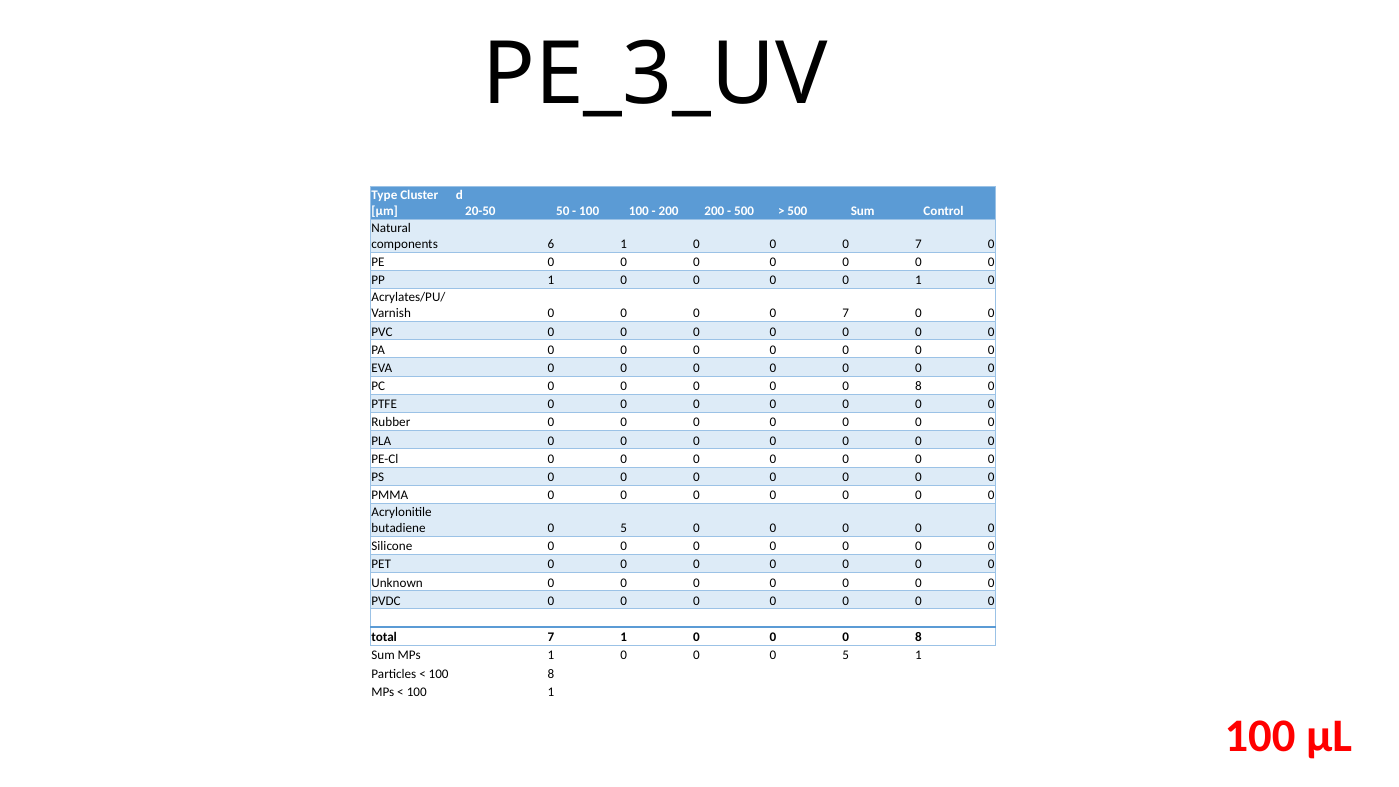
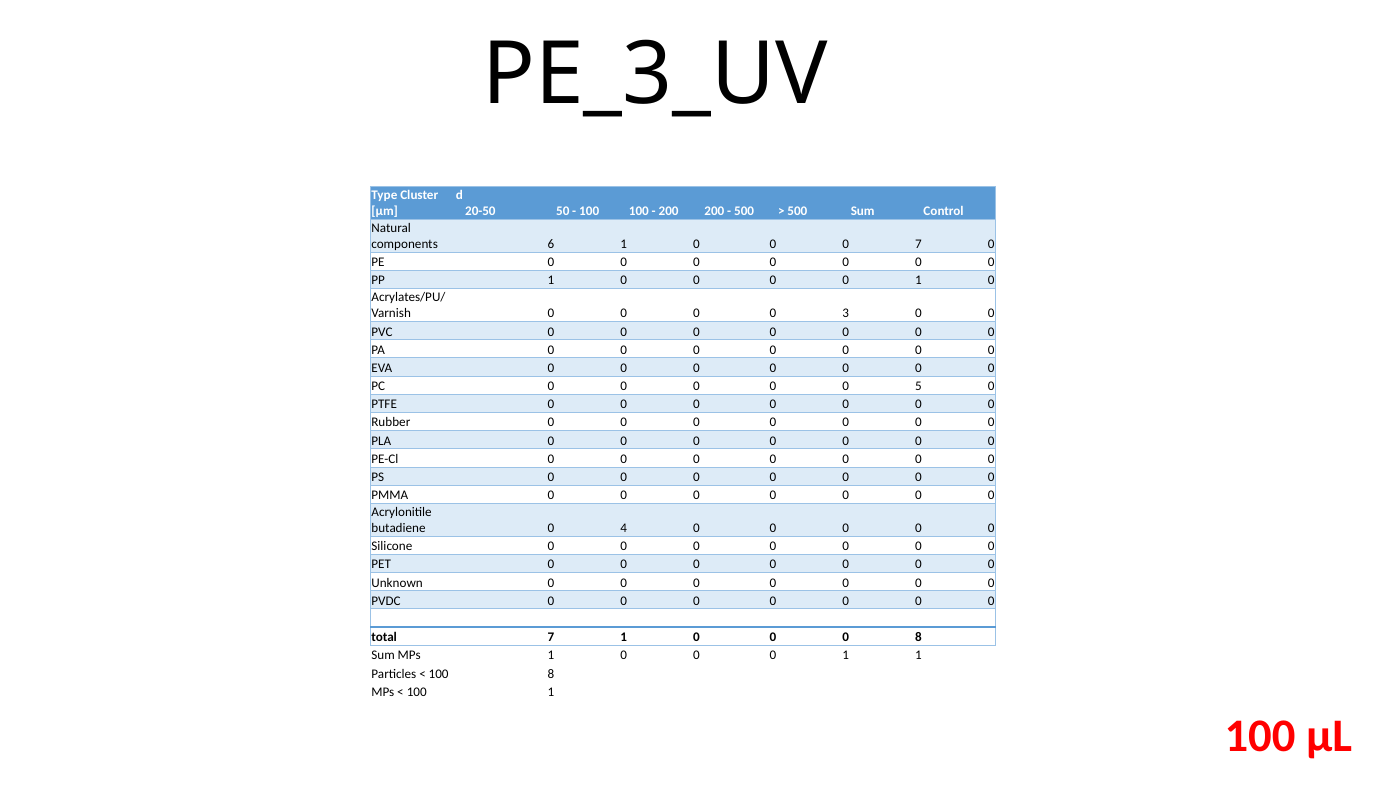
7 at (846, 314): 7 -> 3
8 at (918, 386): 8 -> 5
butadiene 0 5: 5 -> 4
5 at (846, 655): 5 -> 1
